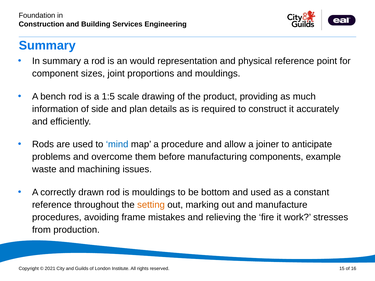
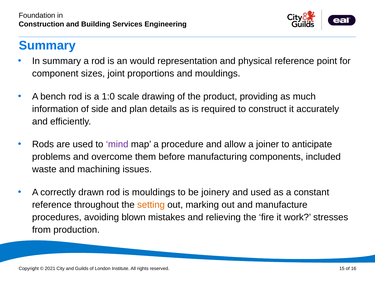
1:5: 1:5 -> 1:0
mind colour: blue -> purple
example: example -> included
bottom: bottom -> joinery
frame: frame -> blown
